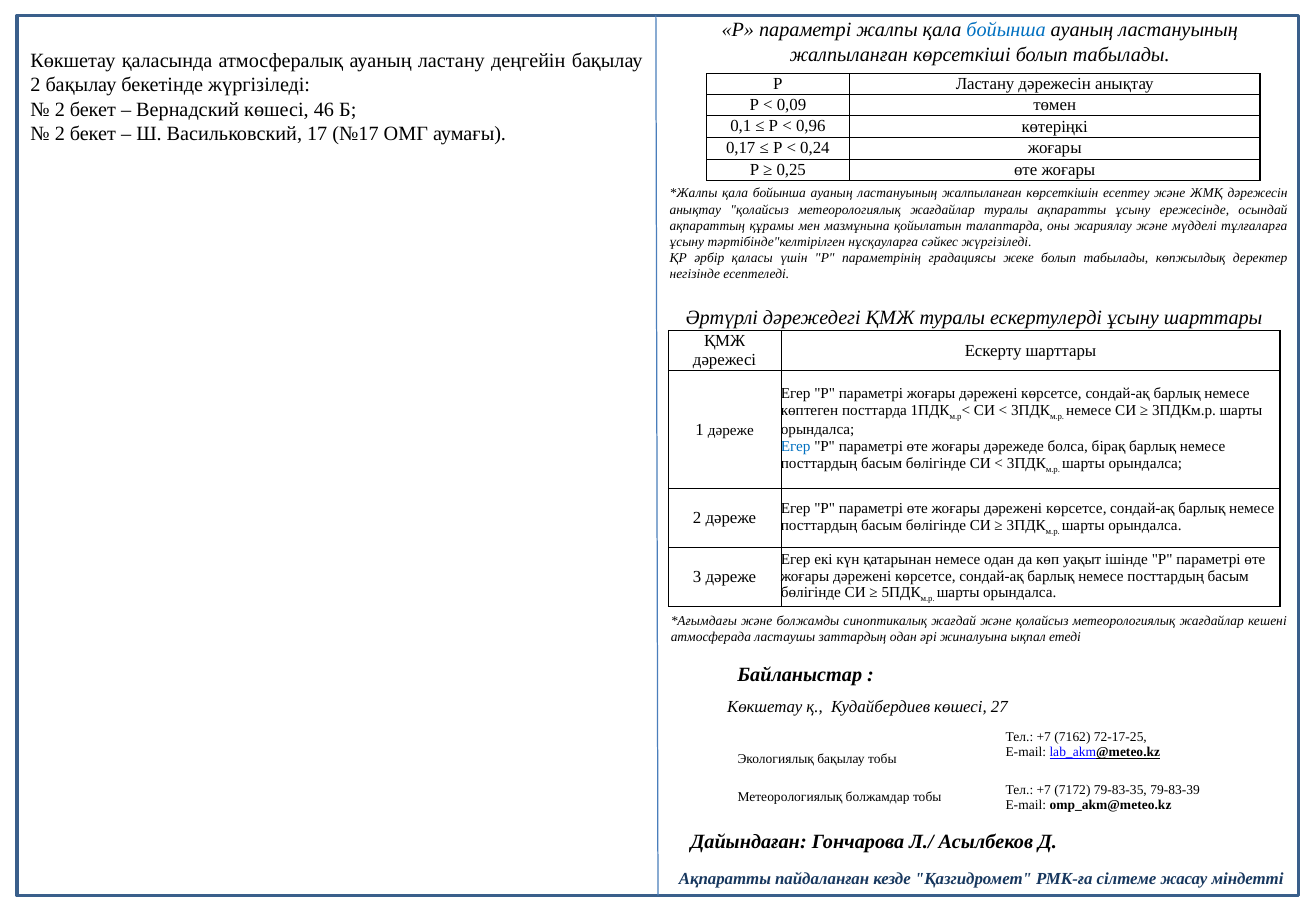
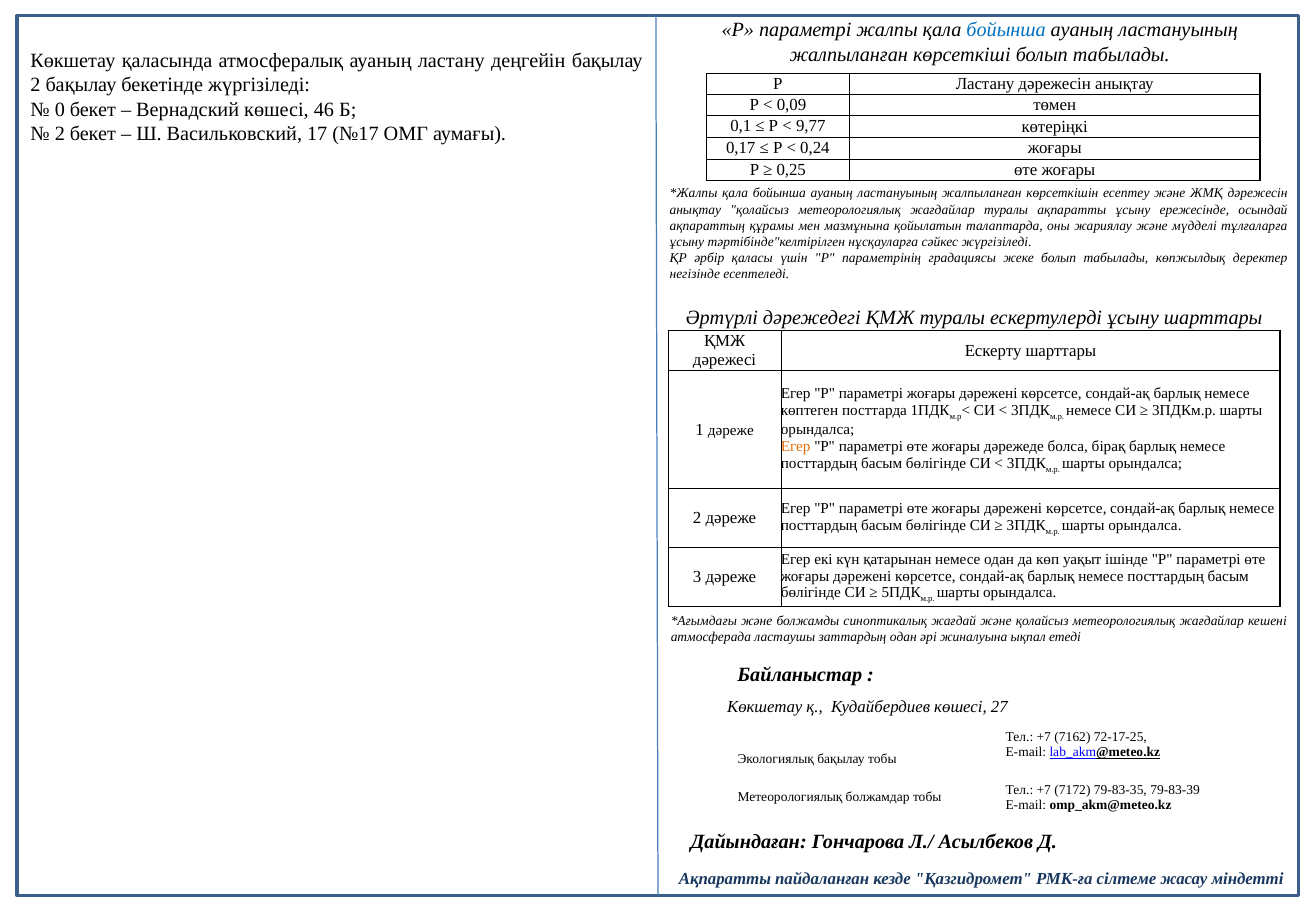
2 at (60, 109): 2 -> 0
0,96: 0,96 -> 9,77
Егер at (796, 447) colour: blue -> orange
